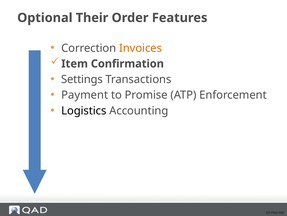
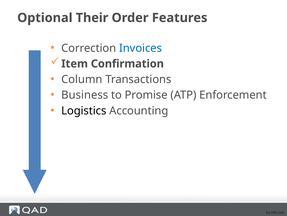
Invoices colour: orange -> blue
Settings: Settings -> Column
Payment: Payment -> Business
